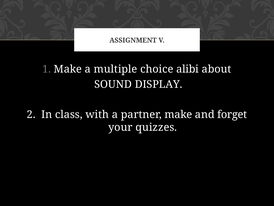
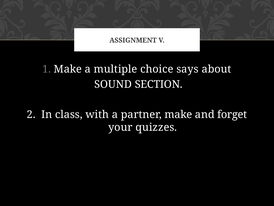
alibi: alibi -> says
DISPLAY: DISPLAY -> SECTION
